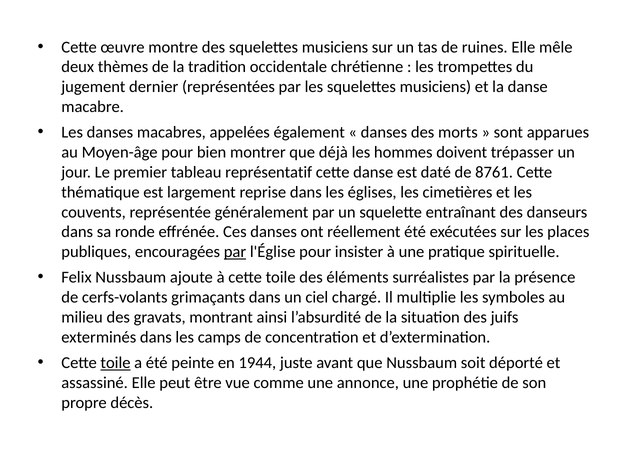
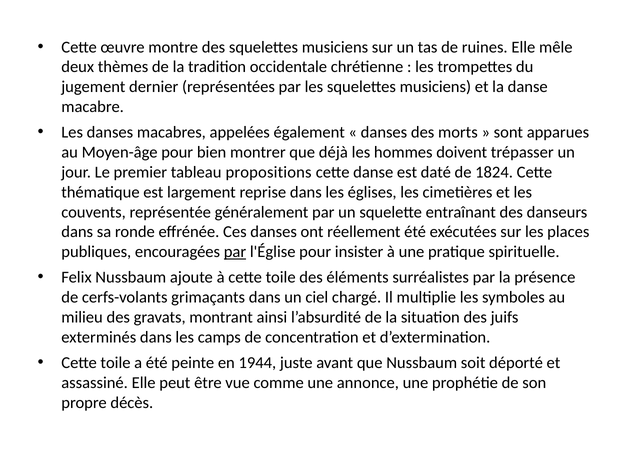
représentatif: représentatif -> propositions
8761: 8761 -> 1824
toile at (116, 362) underline: present -> none
